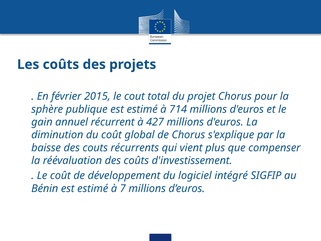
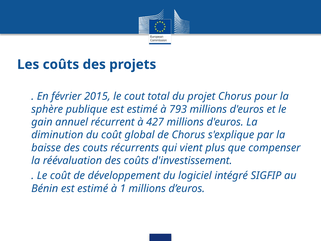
714: 714 -> 793
7: 7 -> 1
